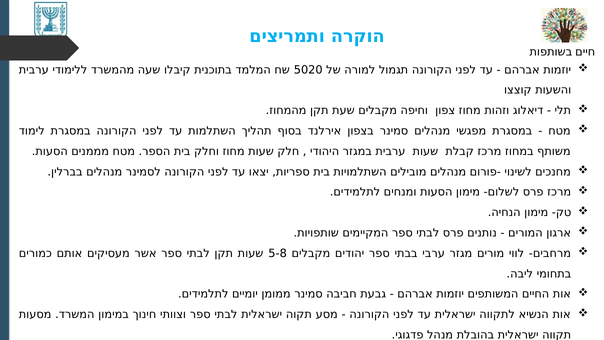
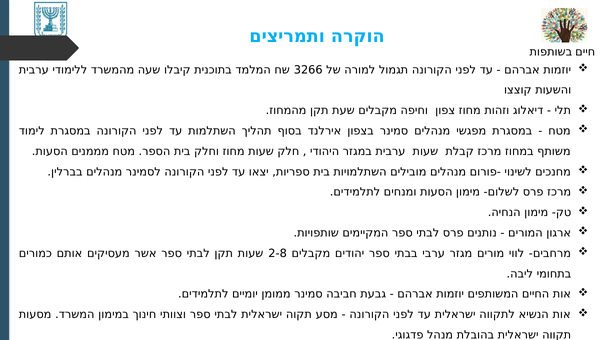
5020: 5020 -> 3266
5-8: 5-8 -> 2-8
